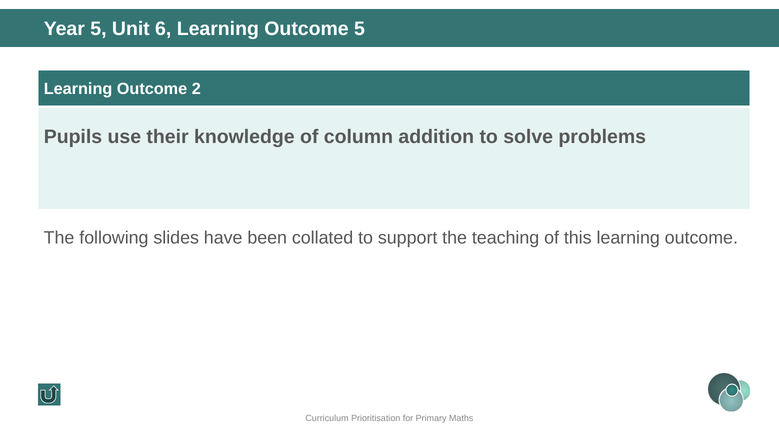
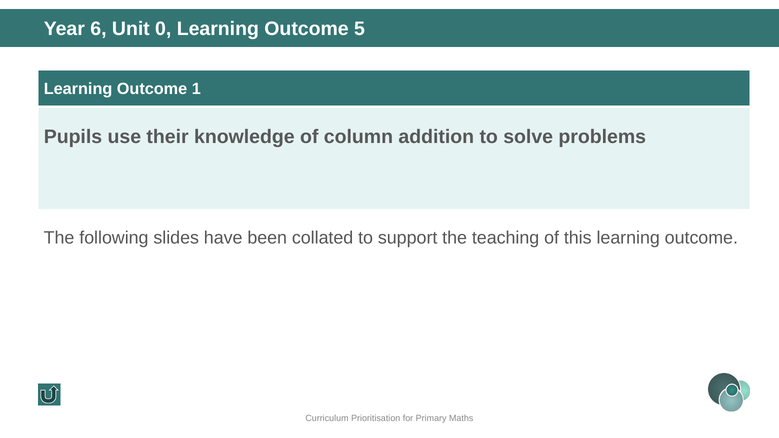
Year 5: 5 -> 6
6: 6 -> 0
2: 2 -> 1
